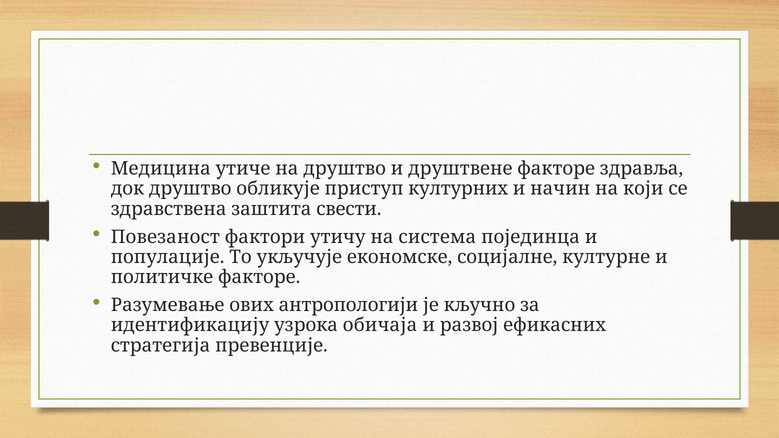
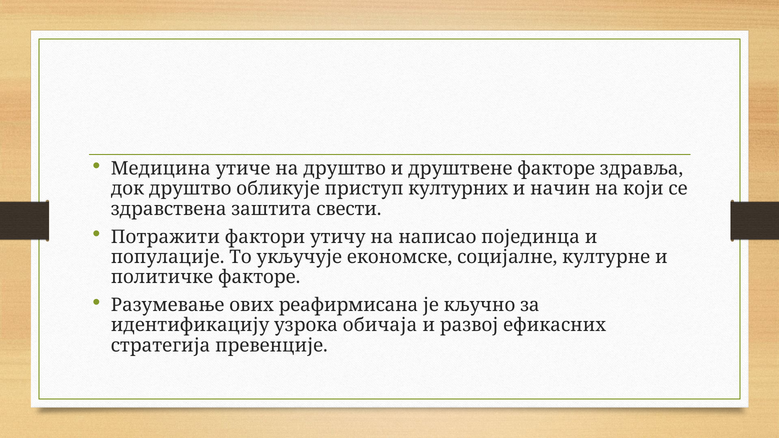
Повезаност: Повезаност -> Потражити
система: система -> написао
антропологији: антропологији -> реафирмисана
